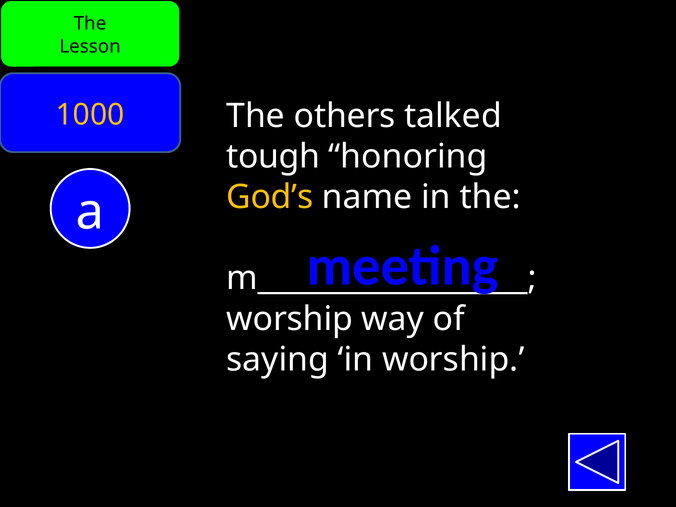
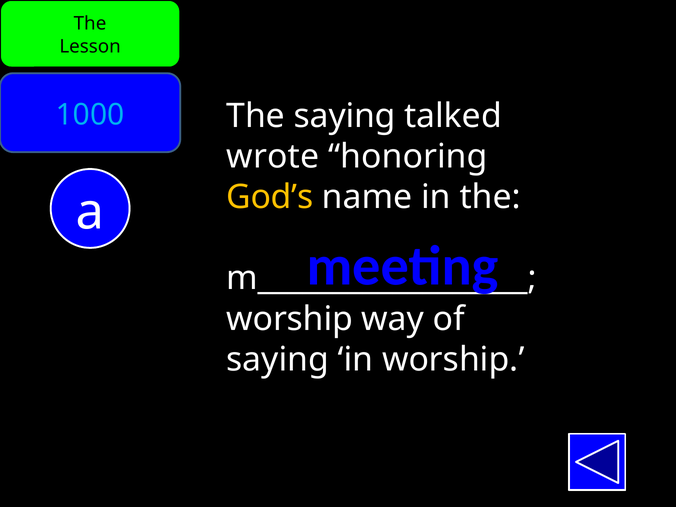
1000 colour: yellow -> light blue
The others: others -> saying
tough: tough -> wrote
